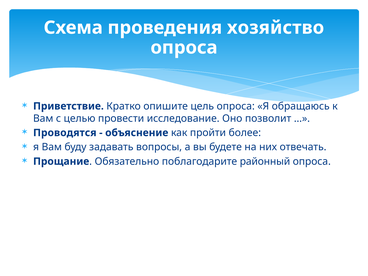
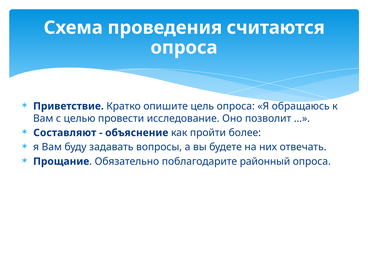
хозяйство: хозяйство -> считаются
Проводятся: Проводятся -> Составляют
